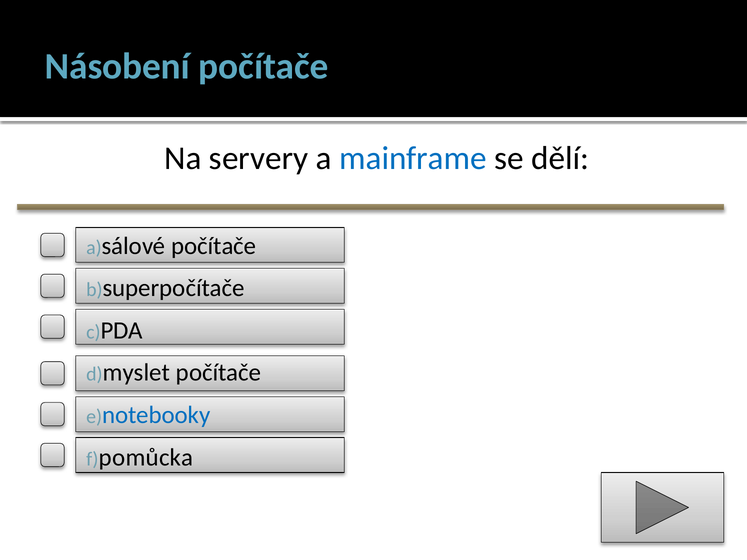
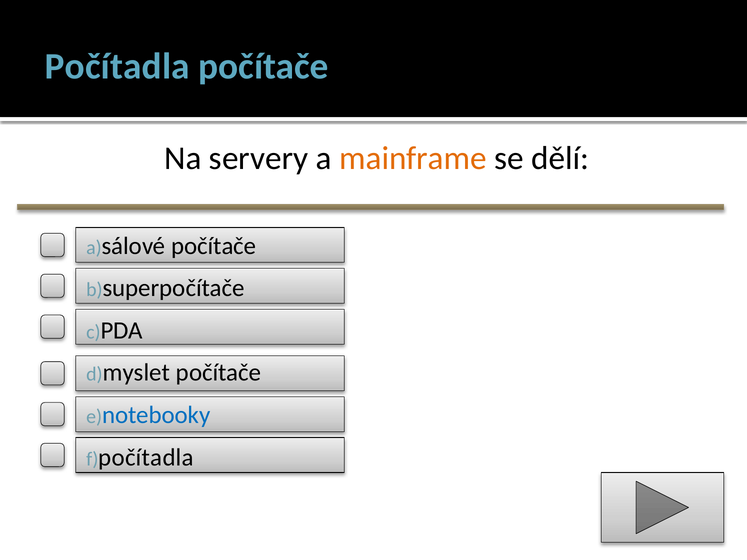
Násobení at (117, 66): Násobení -> Počítadla
mainframe colour: blue -> orange
pomůcka at (146, 458): pomůcka -> počítadla
